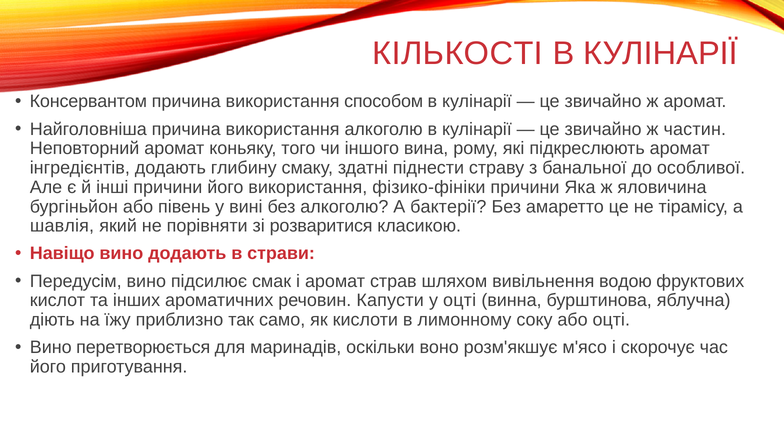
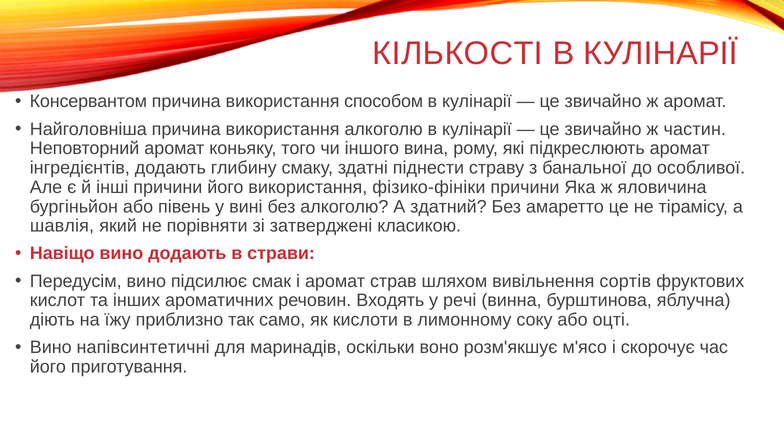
бактерії: бактерії -> здатний
розваритися: розваритися -> затверджені
водою: водою -> сортів
Капусти: Капусти -> Входять
у оцті: оцті -> речі
перетворюється: перетворюється -> напівсинтетичні
